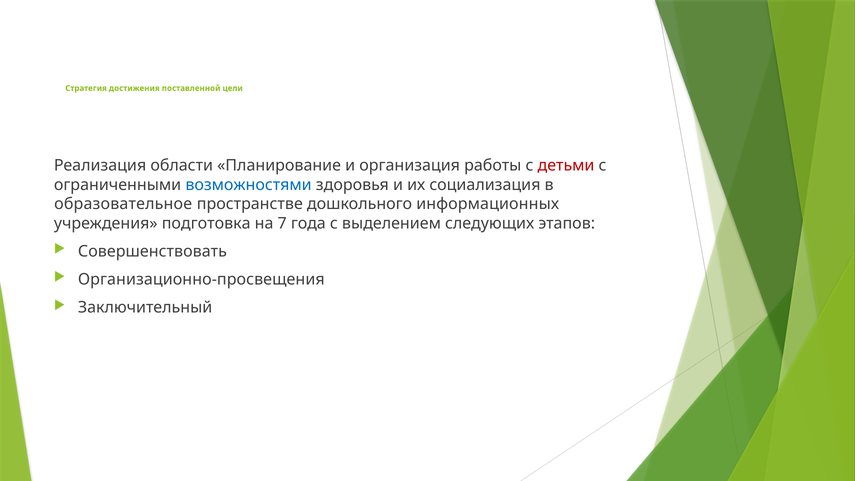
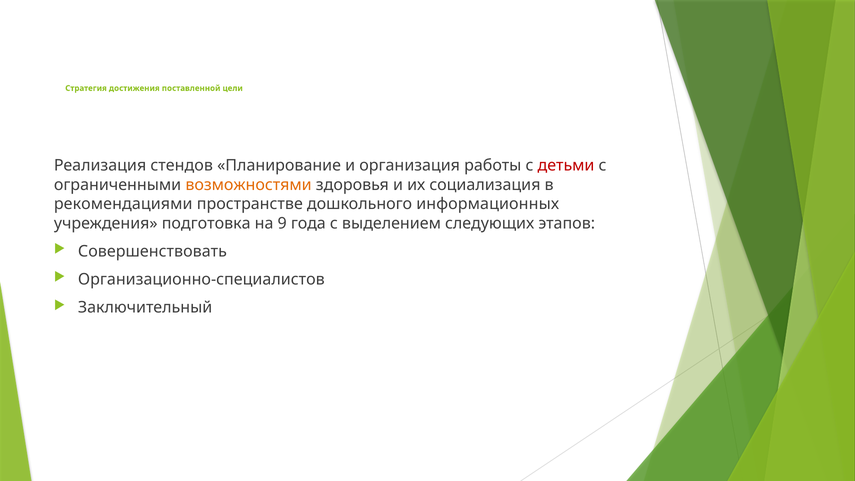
области: области -> стендов
возможностями colour: blue -> orange
образовательное: образовательное -> рекомендациями
7: 7 -> 9
Организационно-просвещения: Организационно-просвещения -> Организационно-специалистов
